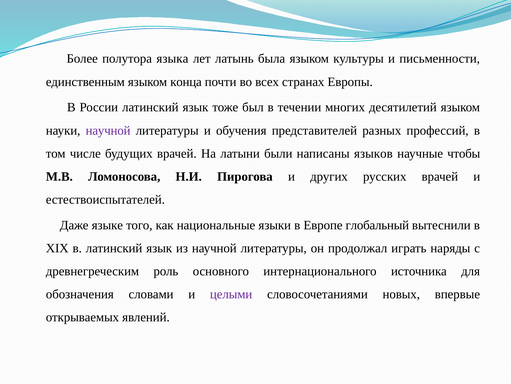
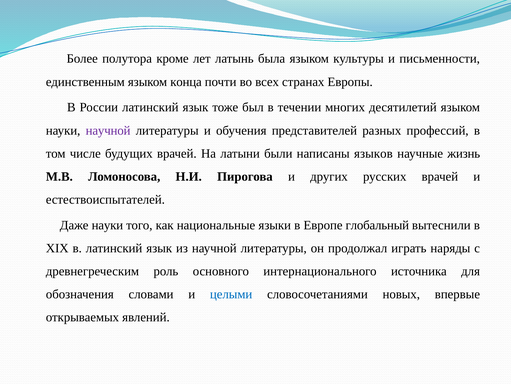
языка: языка -> кроме
чтобы: чтобы -> жизнь
Даже языке: языке -> науки
целыми colour: purple -> blue
